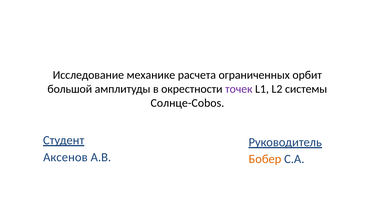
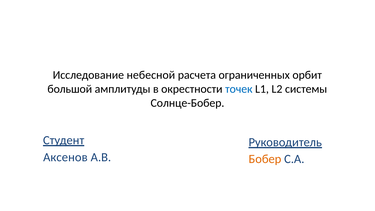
механике: механике -> небесной
точек colour: purple -> blue
Солнце-Cobos: Солнце-Cobos -> Солнце-Бобер
